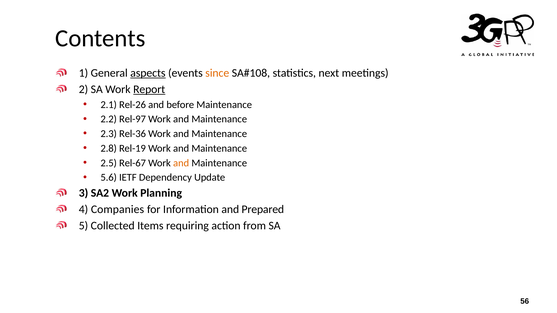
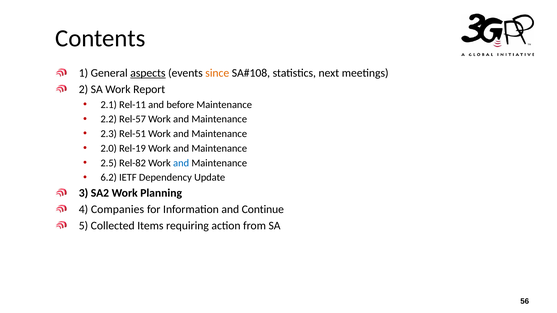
Report underline: present -> none
Rel-26: Rel-26 -> Rel-11
Rel-97: Rel-97 -> Rel-57
Rel-36: Rel-36 -> Rel-51
2.8: 2.8 -> 2.0
Rel-67: Rel-67 -> Rel-82
and at (181, 163) colour: orange -> blue
5.6: 5.6 -> 6.2
Prepared: Prepared -> Continue
